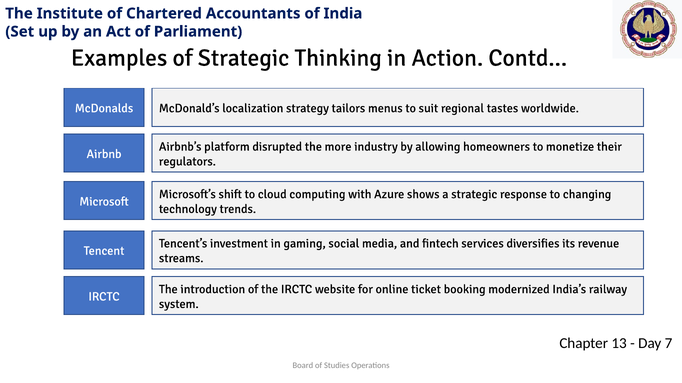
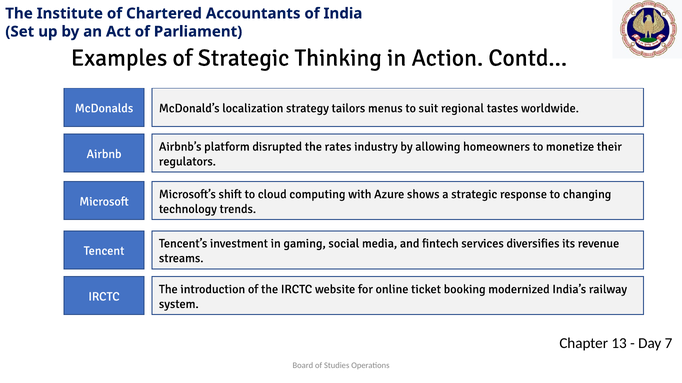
more: more -> rates
